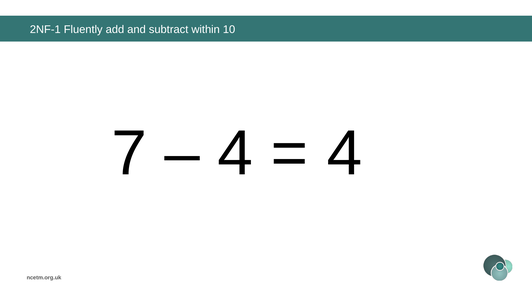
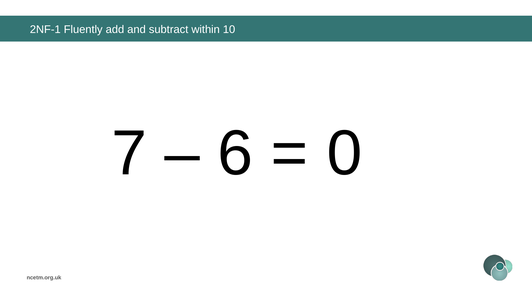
4 at (235, 154): 4 -> 6
4 at (345, 154): 4 -> 0
